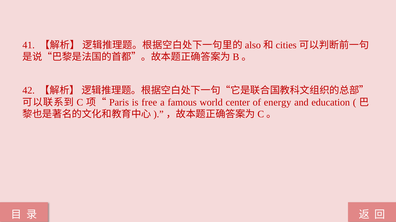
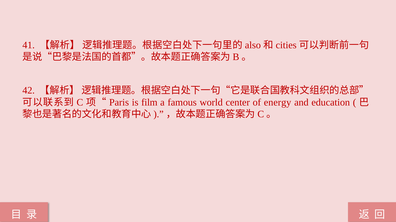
free: free -> film
